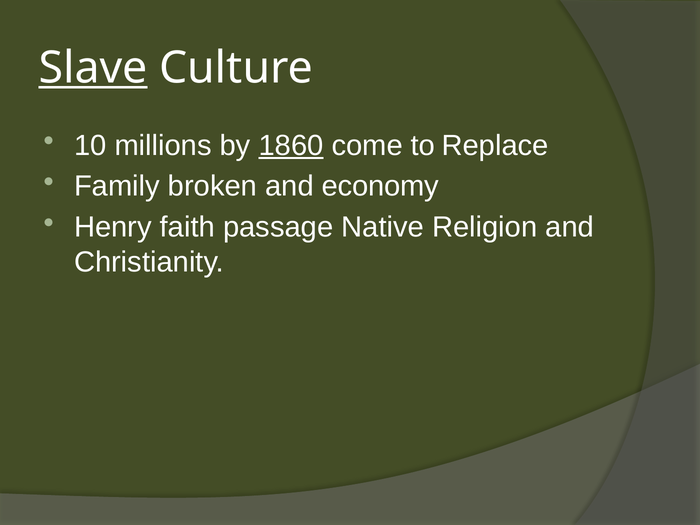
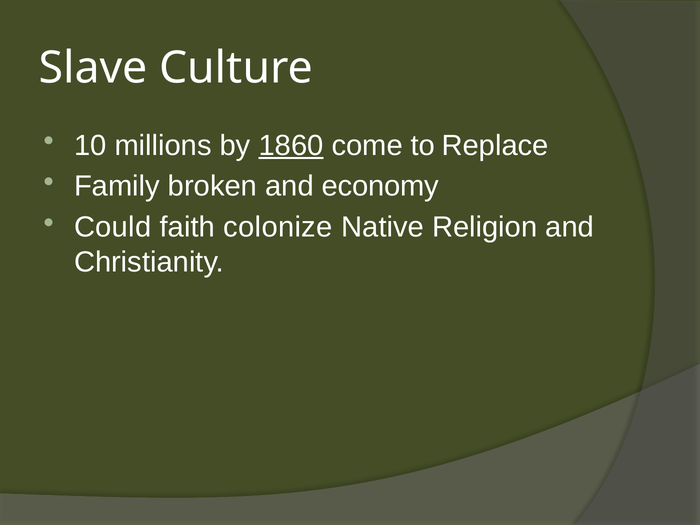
Slave underline: present -> none
Henry: Henry -> Could
passage: passage -> colonize
